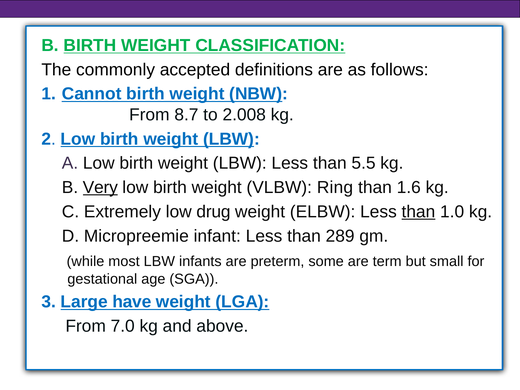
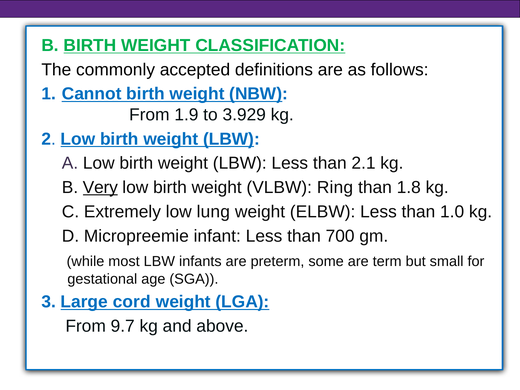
8.7: 8.7 -> 1.9
2.008: 2.008 -> 3.929
5.5: 5.5 -> 2.1
1.6: 1.6 -> 1.8
drug: drug -> lung
than at (418, 212) underline: present -> none
289: 289 -> 700
have: have -> cord
7.0: 7.0 -> 9.7
